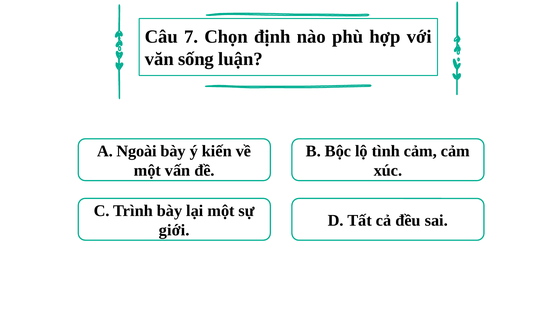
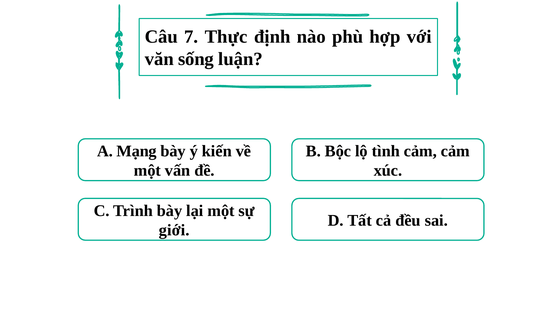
Chọn: Chọn -> Thực
Ngoài: Ngoài -> Mạng
